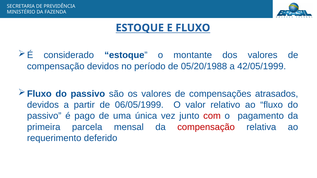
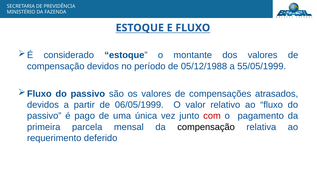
05/20/1988: 05/20/1988 -> 05/12/1988
42/05/1999: 42/05/1999 -> 55/05/1999
compensação at (206, 127) colour: red -> black
